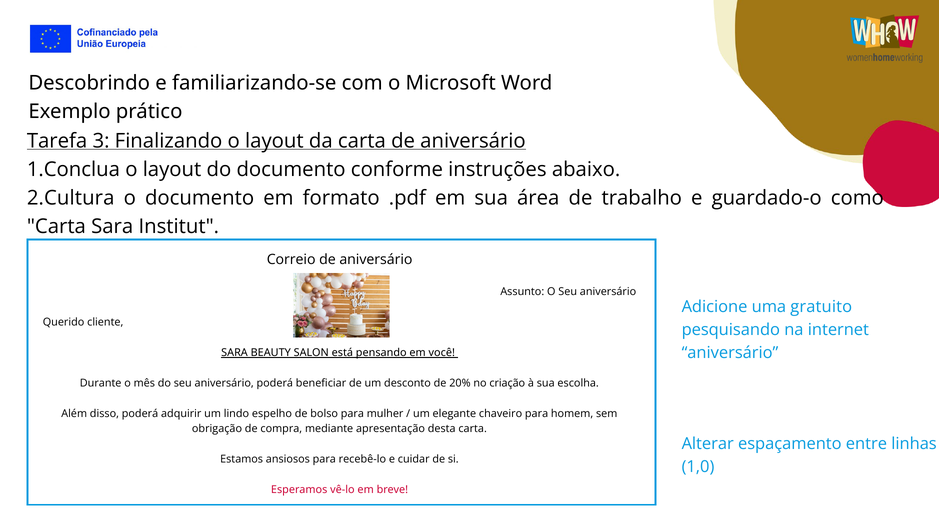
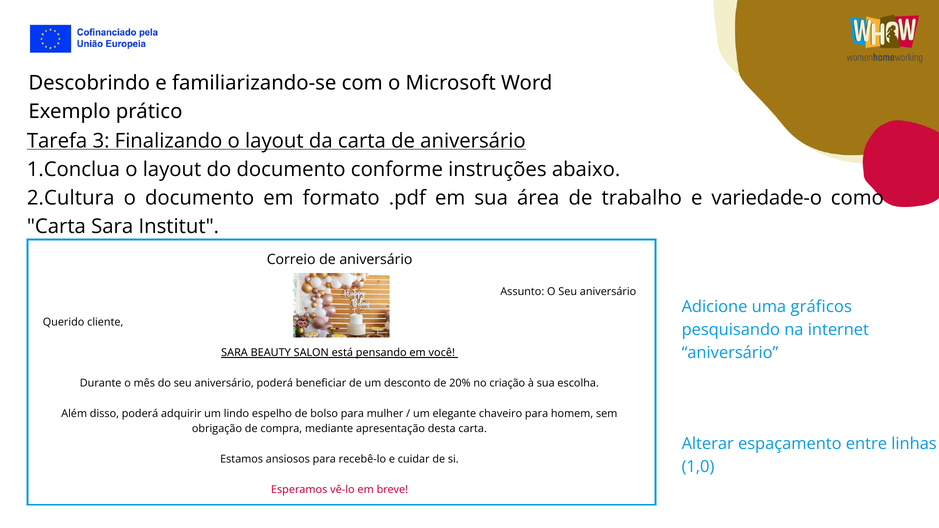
guardado-o: guardado-o -> variedade-o
gratuito: gratuito -> gráficos
